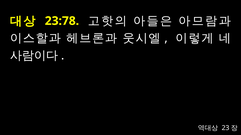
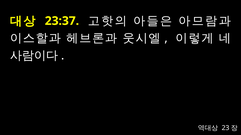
23:78: 23:78 -> 23:37
